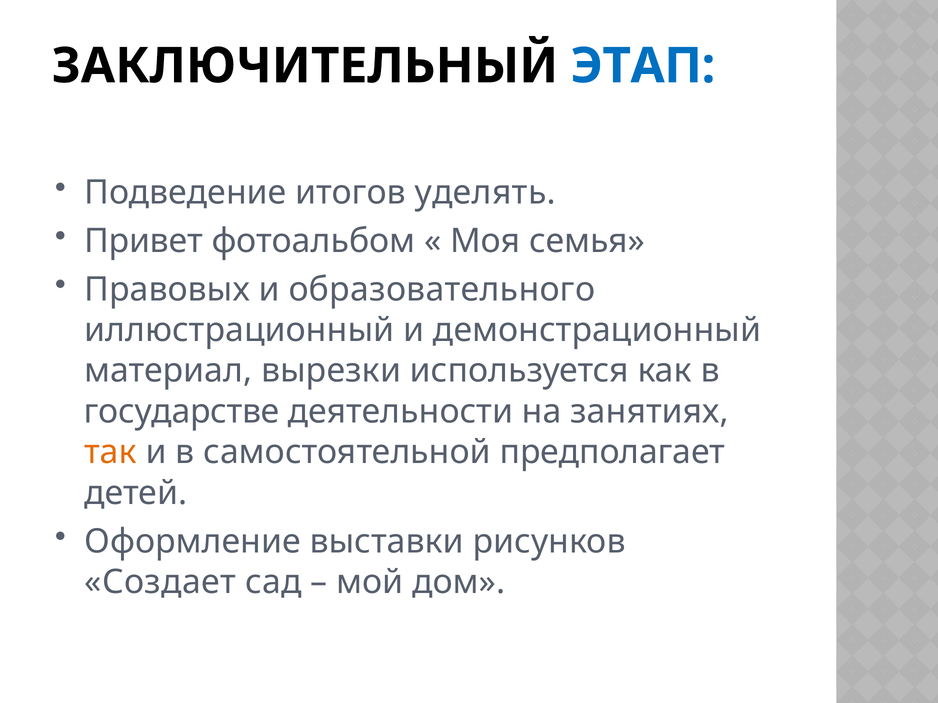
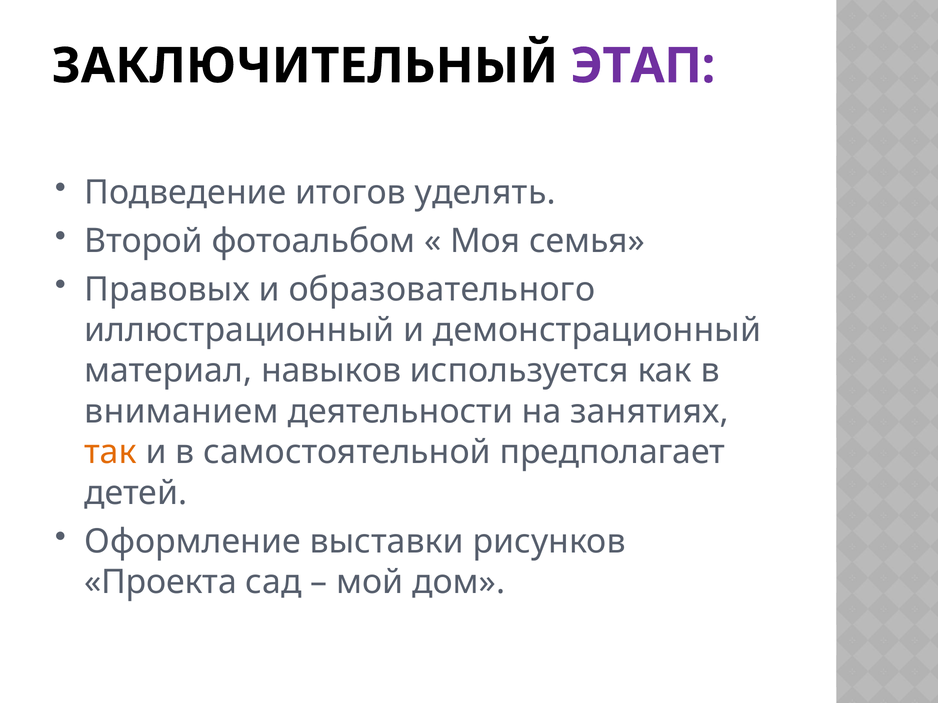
ЭТАП colour: blue -> purple
Привет: Привет -> Второй
вырезки: вырезки -> навыков
государстве: государстве -> вниманием
Создает: Создает -> Проекта
